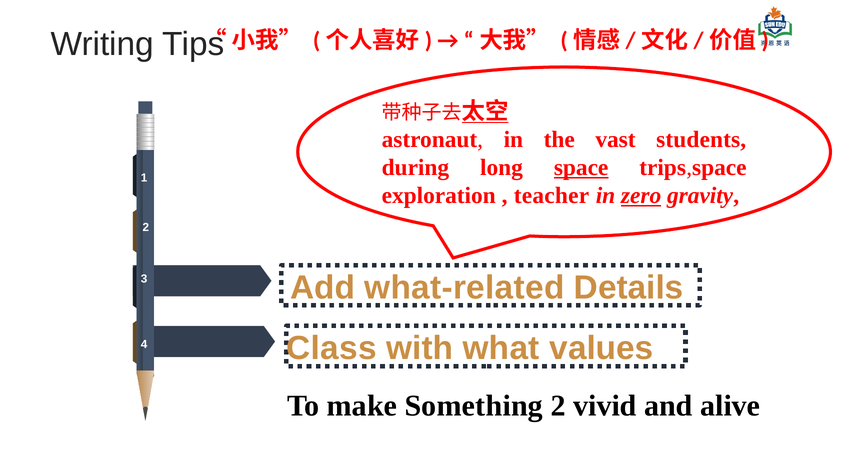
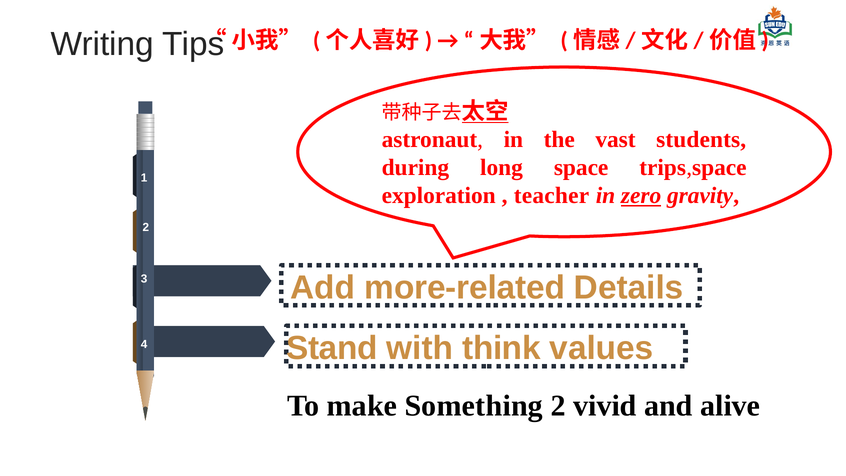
space underline: present -> none
what-related: what-related -> more-related
Class: Class -> Stand
what: what -> think
